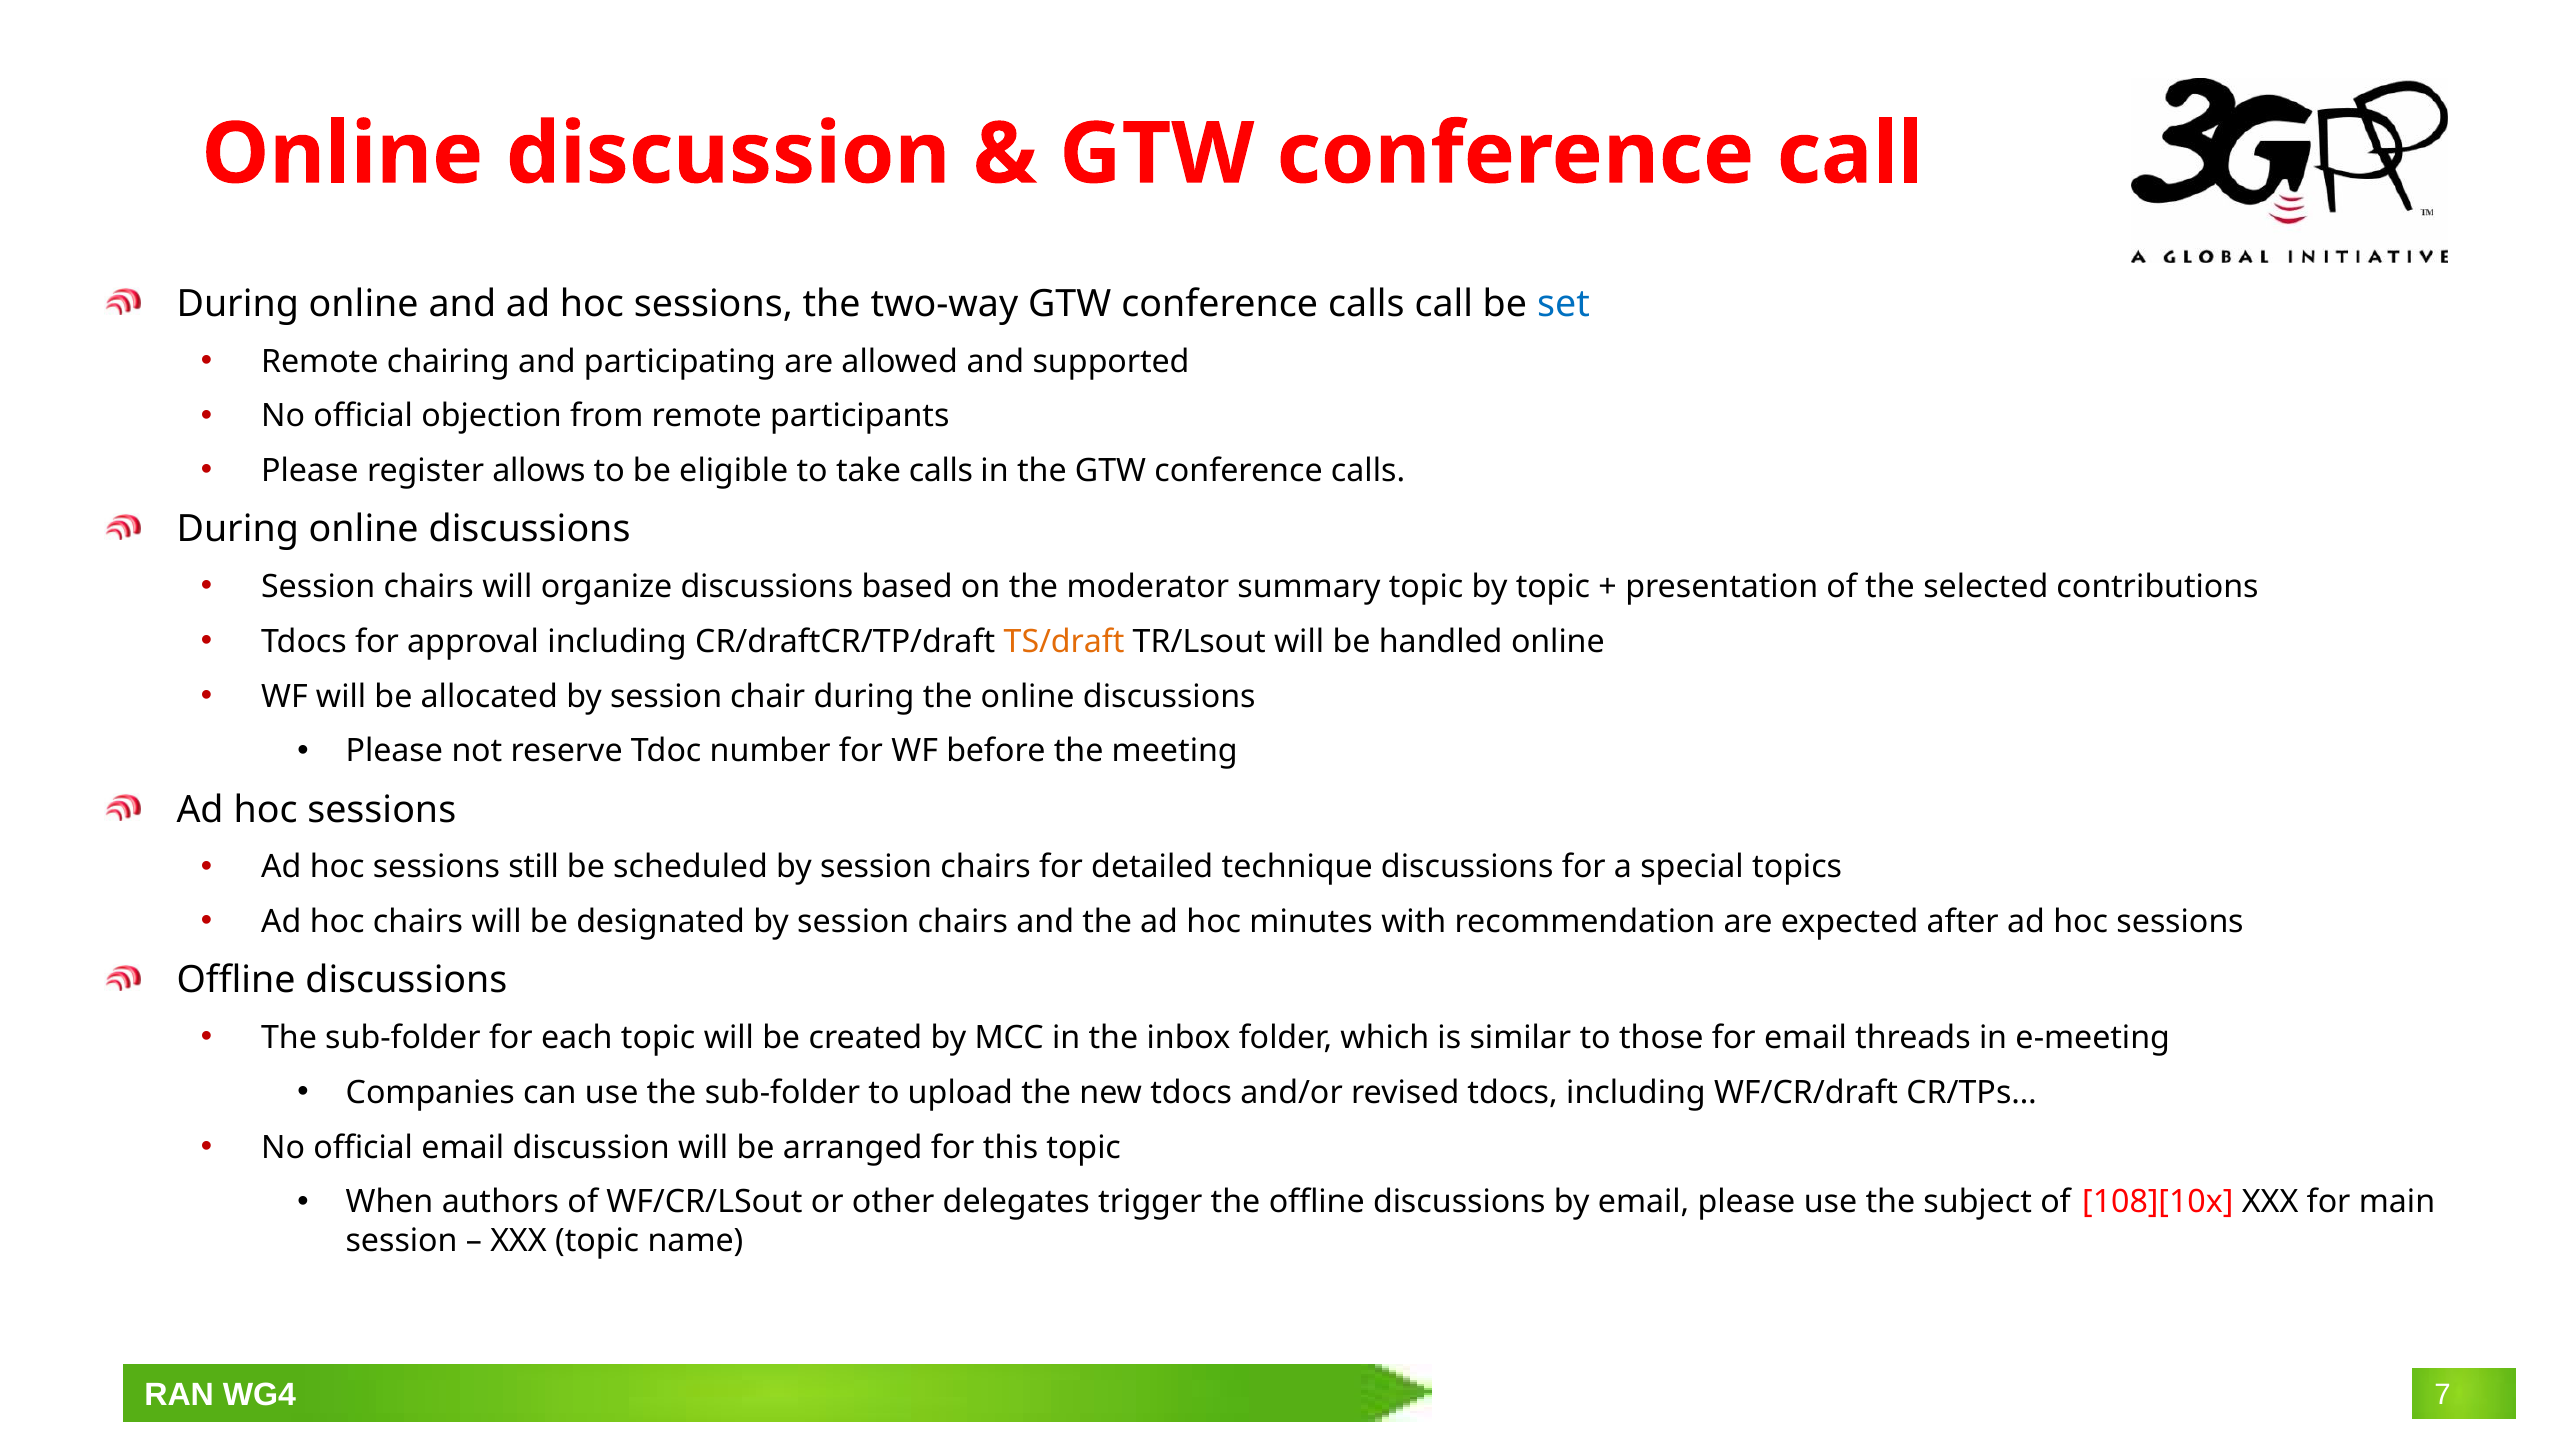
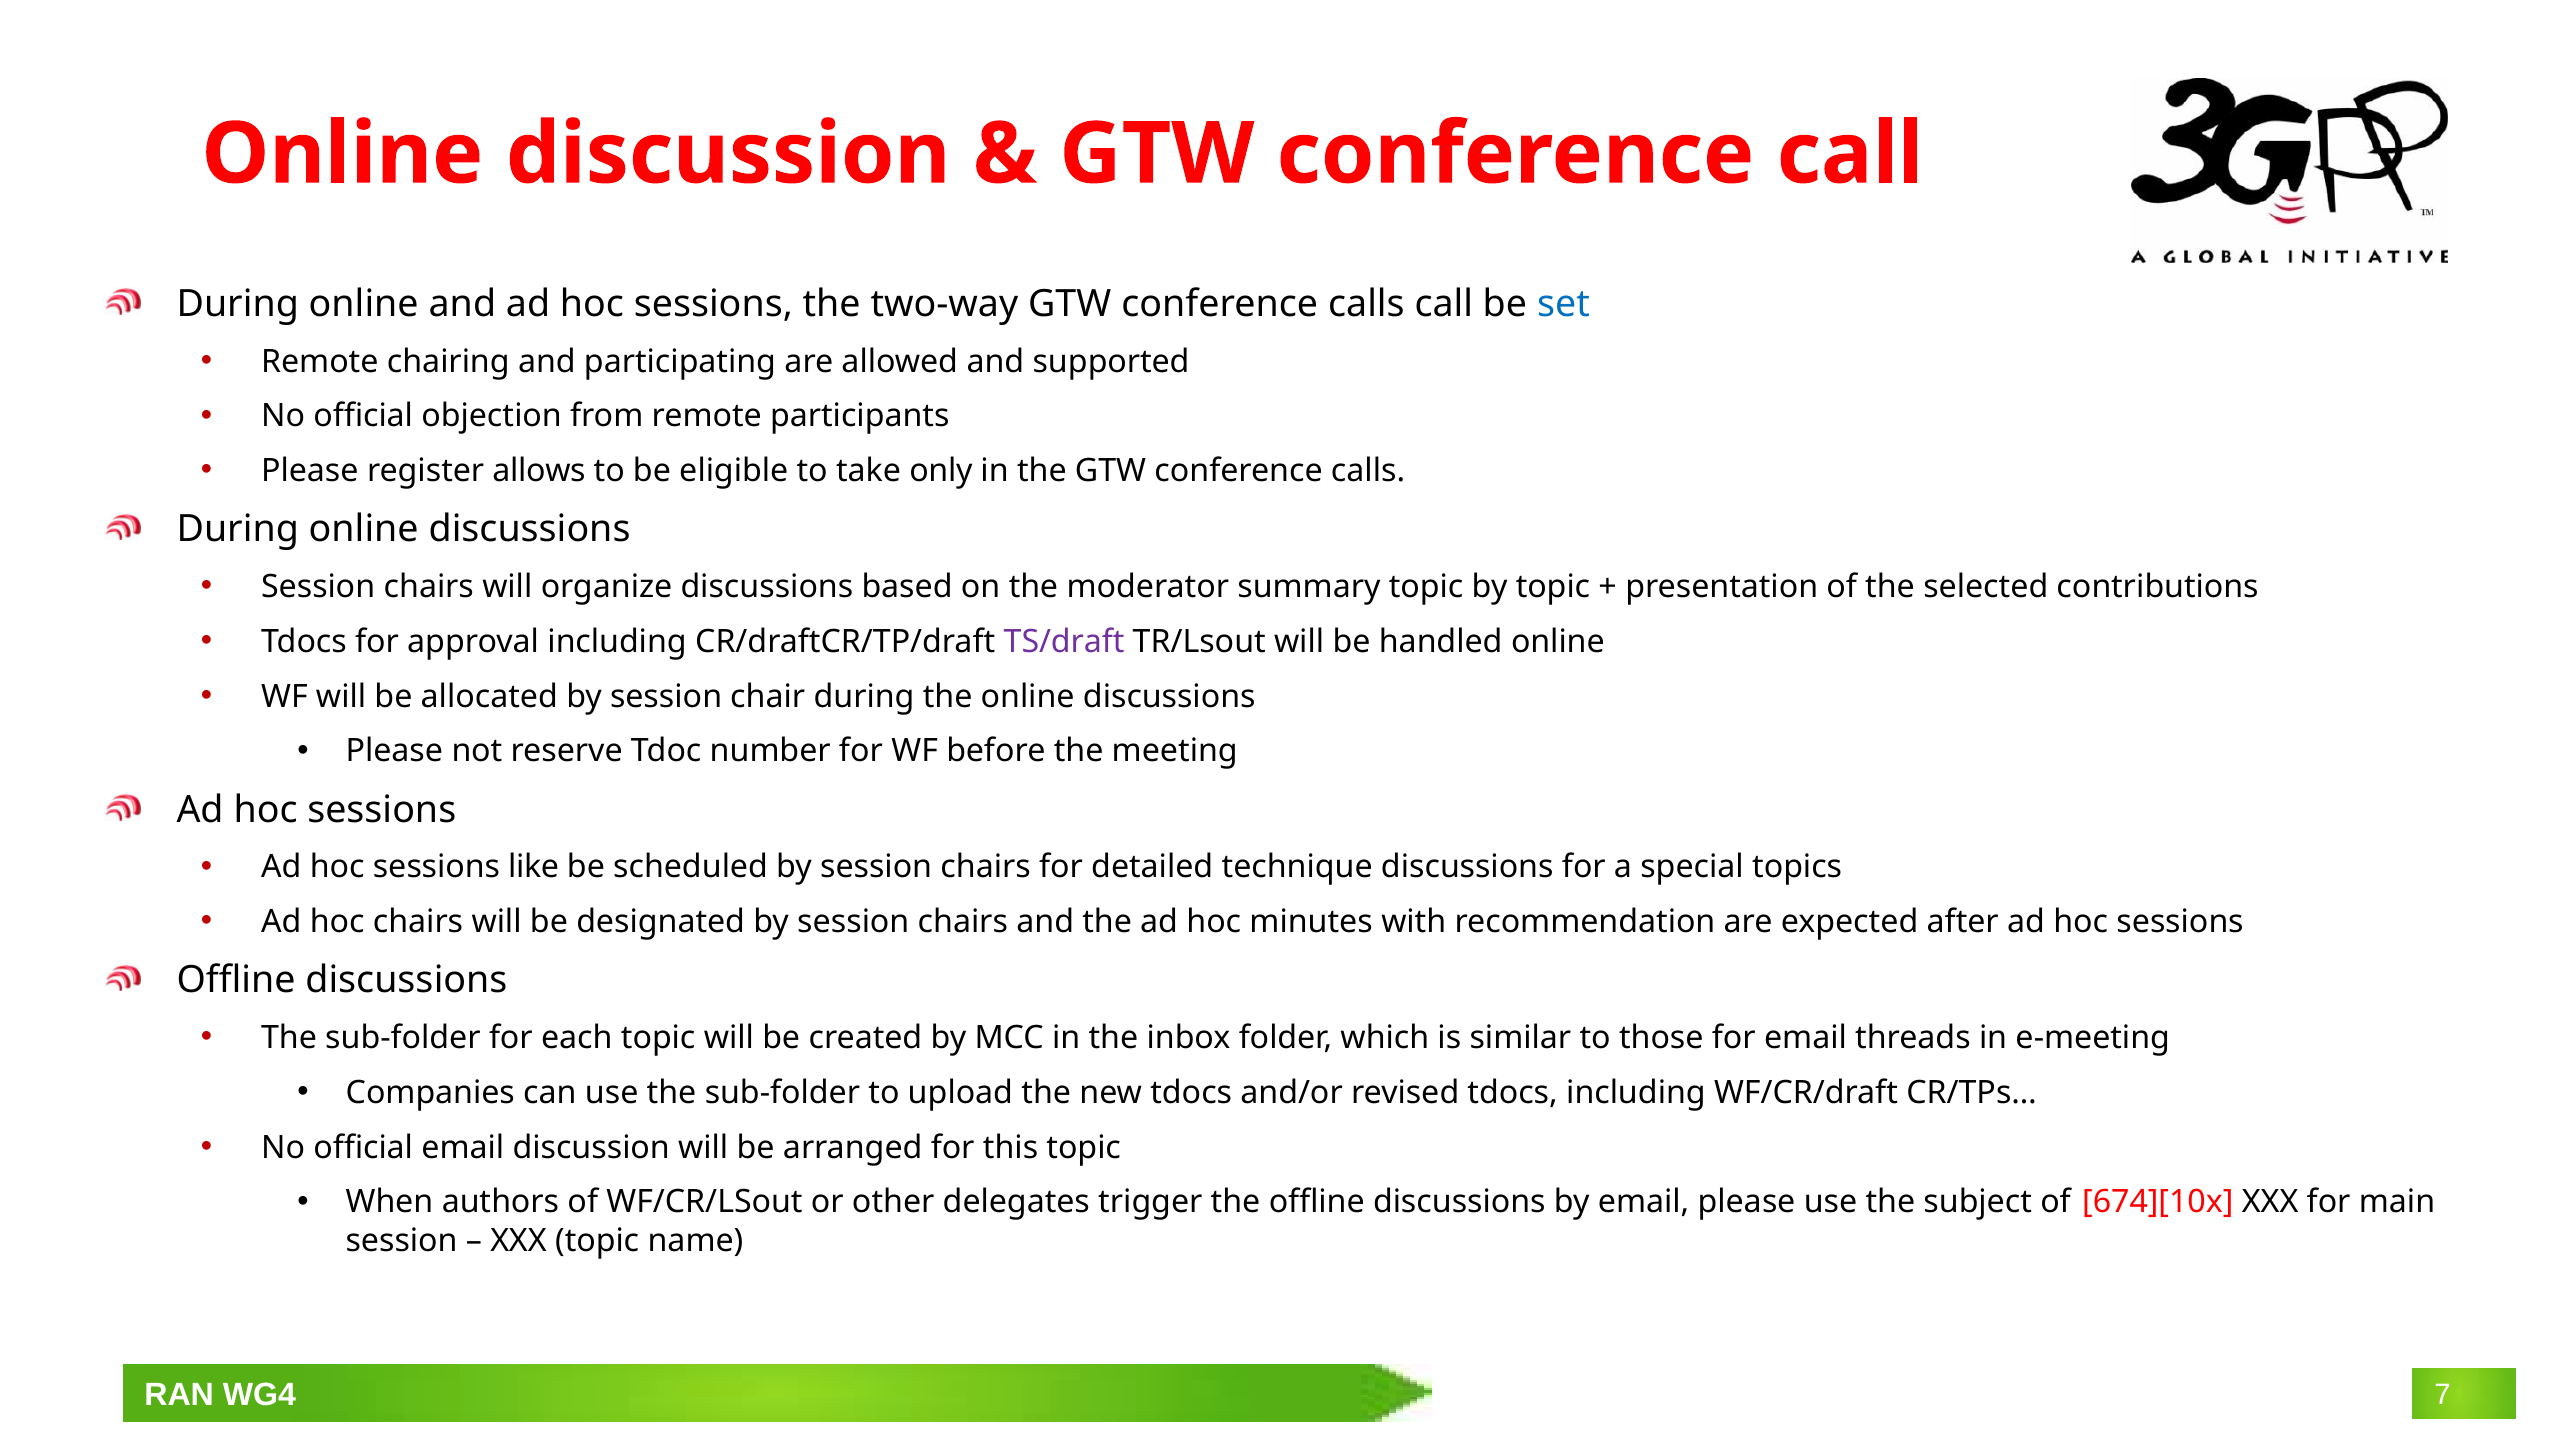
take calls: calls -> only
TS/draft colour: orange -> purple
still: still -> like
108][10x: 108][10x -> 674][10x
